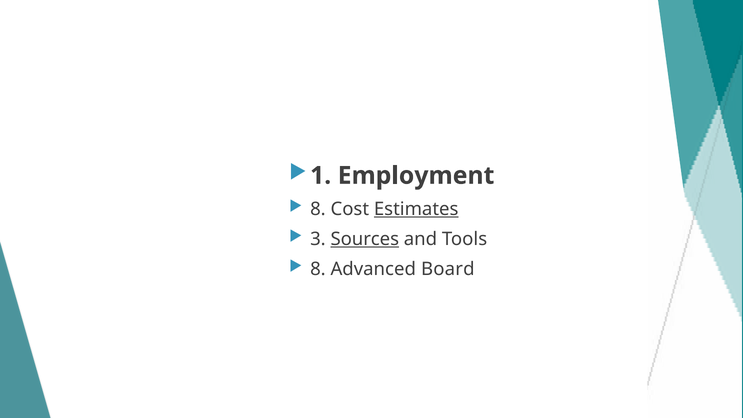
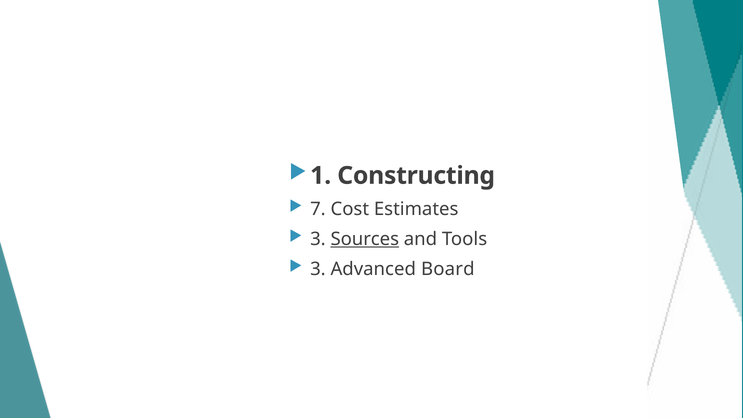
Employment: Employment -> Constructing
8 at (318, 209): 8 -> 7
Estimates underline: present -> none
8 at (318, 269): 8 -> 3
